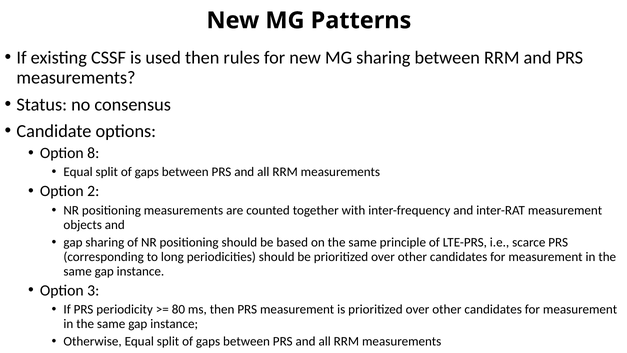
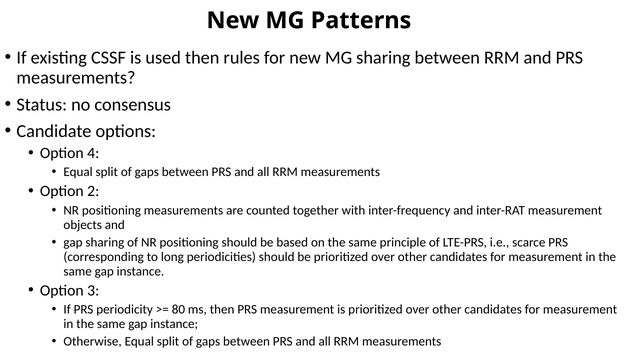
8: 8 -> 4
